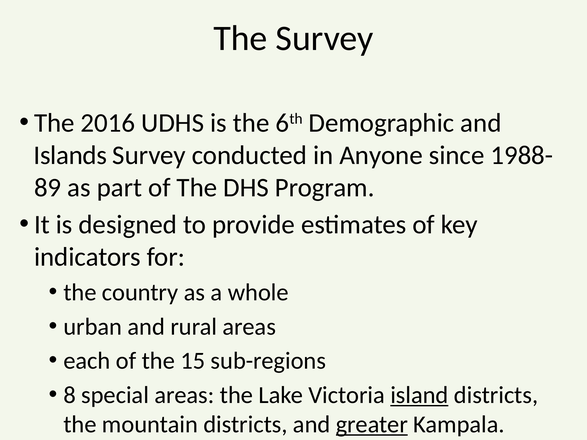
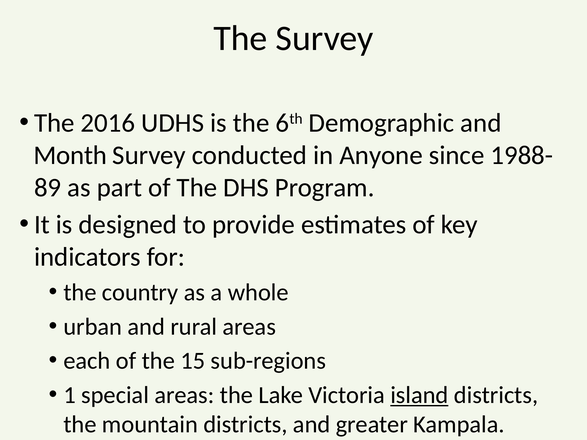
Islands: Islands -> Month
8: 8 -> 1
greater underline: present -> none
